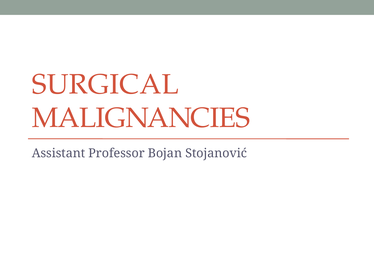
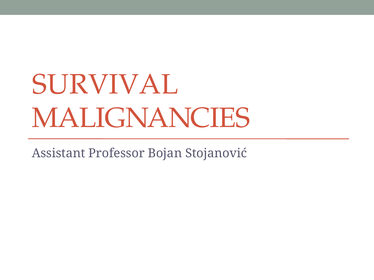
SURGICAL: SURGICAL -> SURVIVAL
